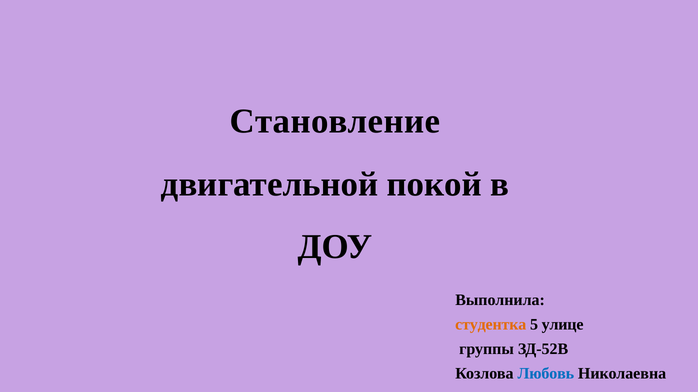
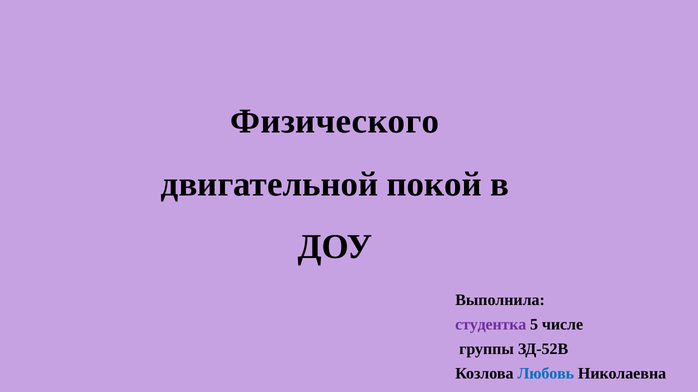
Становление: Становление -> Физического
студентка colour: orange -> purple
улице: улице -> числе
